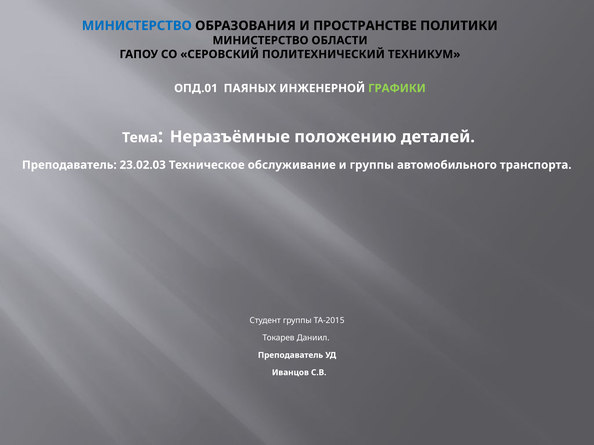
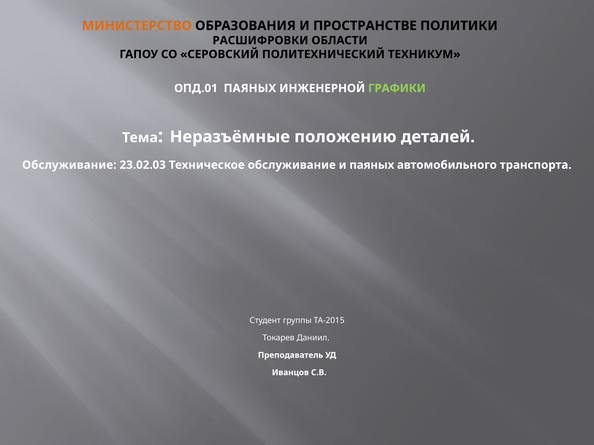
МИНИСТЕРСТВО at (137, 26) colour: blue -> orange
МИНИСТЕРСТВО at (261, 40): МИНИСТЕРСТВО -> РАСШИФРОВКИ
Преподаватель at (69, 165): Преподаватель -> Обслуживание
и группы: группы -> паяных
